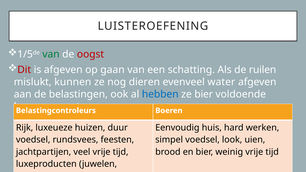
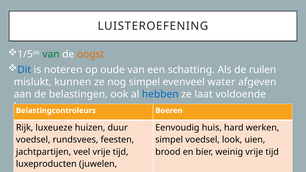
oogst colour: red -> orange
Dit colour: red -> blue
is afgeven: afgeven -> noteren
gaan: gaan -> oude
nog dieren: dieren -> simpel
ze bier: bier -> laat
